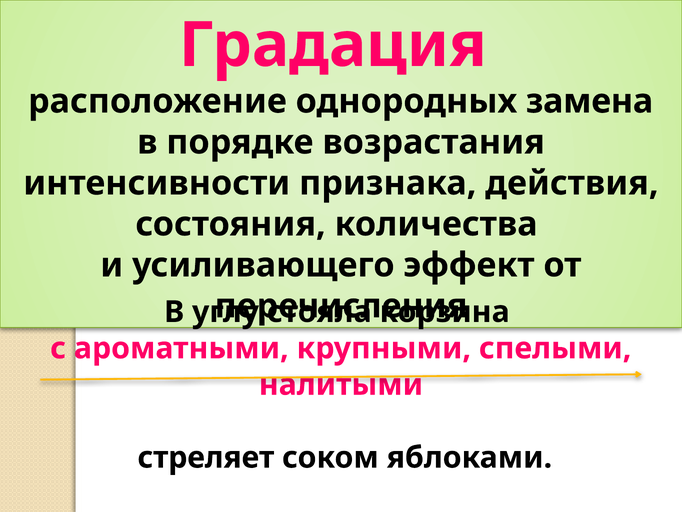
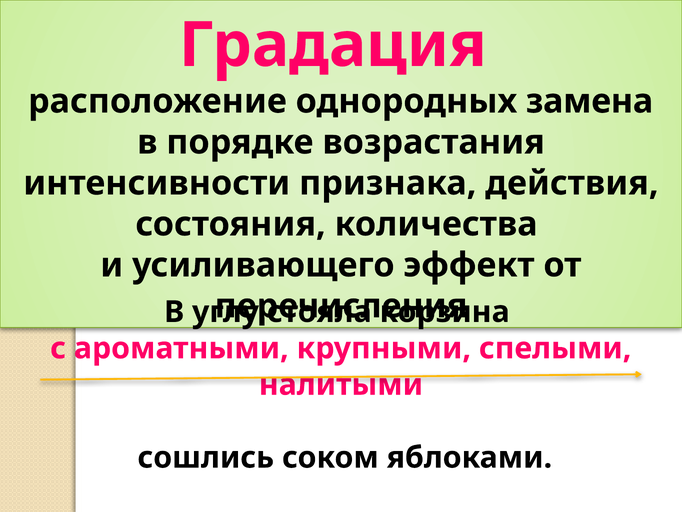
стреляет: стреляет -> сошлись
